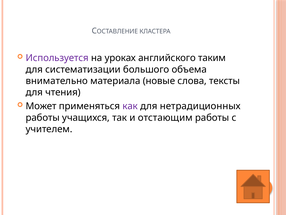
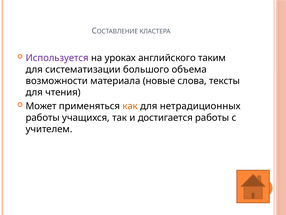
внимательно: внимательно -> возможности
как colour: purple -> orange
отстающим: отстающим -> достигается
